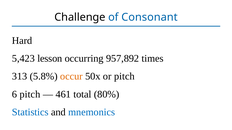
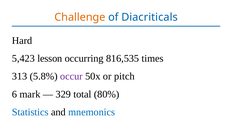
Challenge colour: black -> orange
Consonant: Consonant -> Diacriticals
957,892: 957,892 -> 816,535
occur colour: orange -> purple
6 pitch: pitch -> mark
461: 461 -> 329
